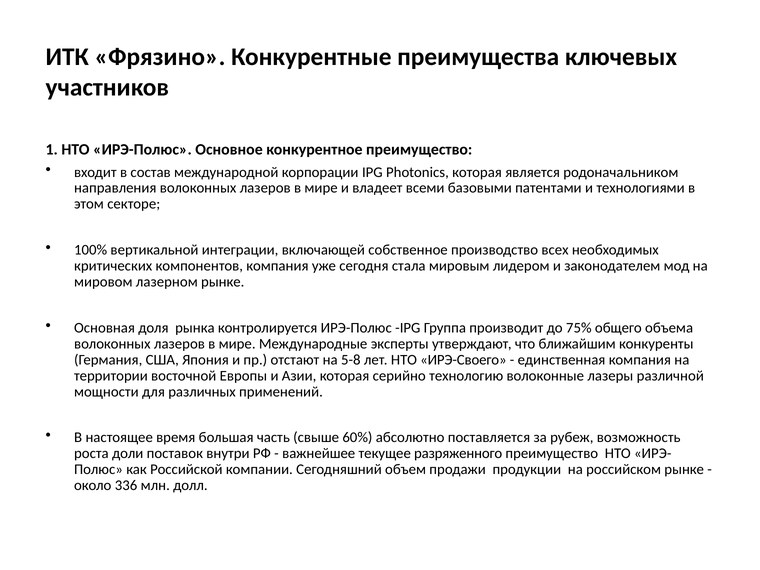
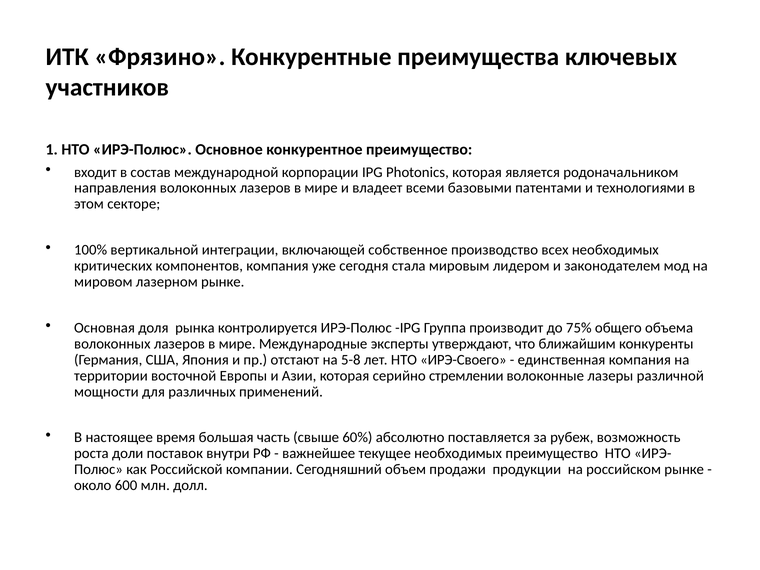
технологию: технологию -> стремлении
текущее разряженного: разряженного -> необходимых
336: 336 -> 600
